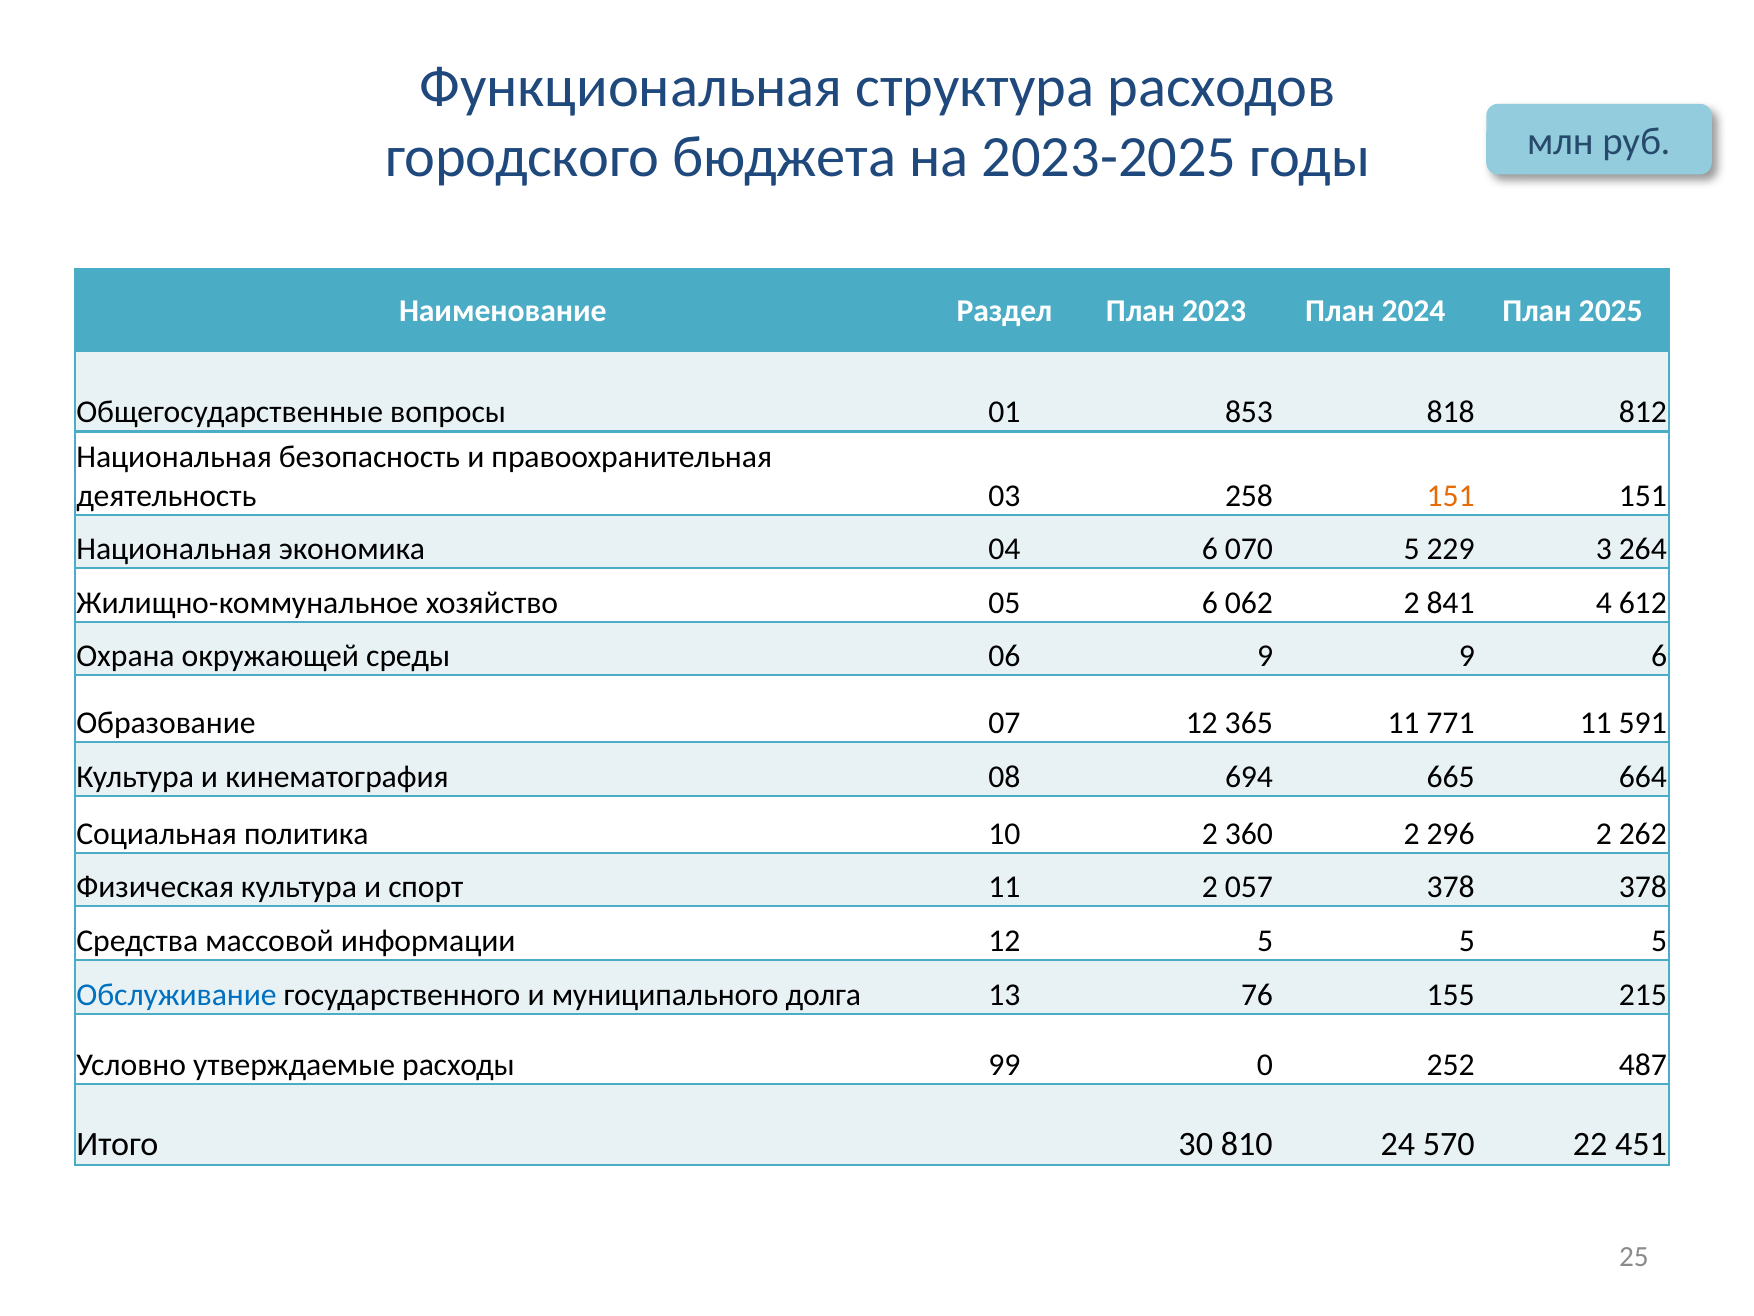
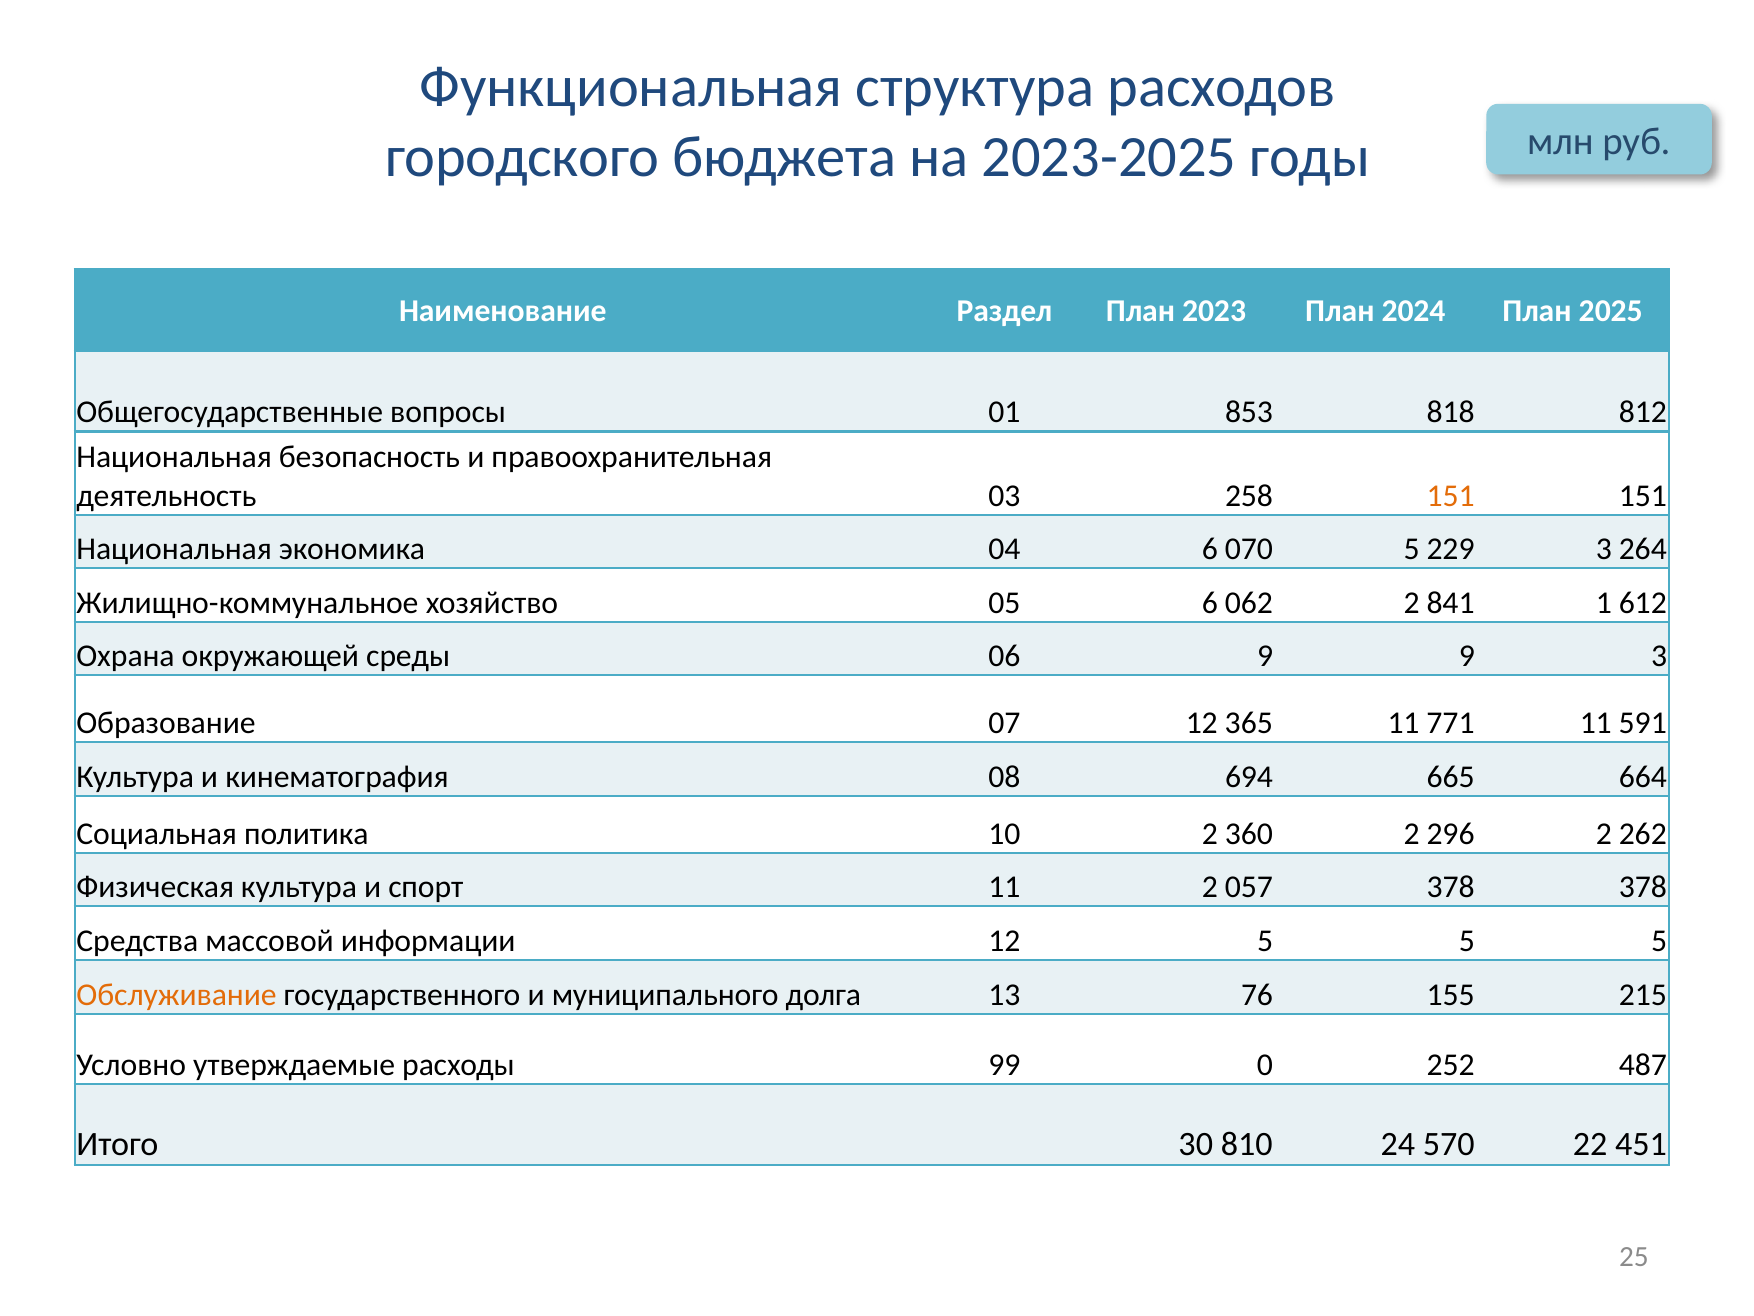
4: 4 -> 1
9 6: 6 -> 3
Обслуживание colour: blue -> orange
